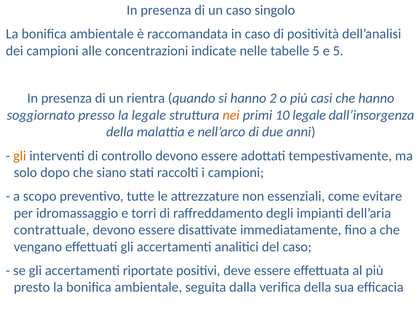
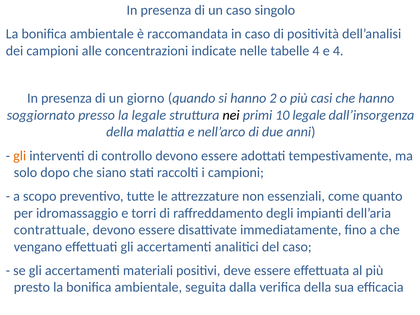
tabelle 5: 5 -> 4
e 5: 5 -> 4
rientra: rientra -> giorno
nei colour: orange -> black
evitare: evitare -> quanto
riportate: riportate -> materiali
